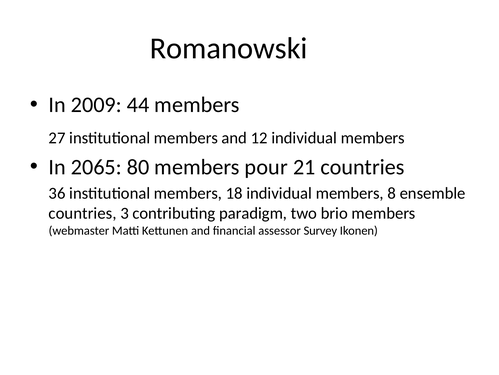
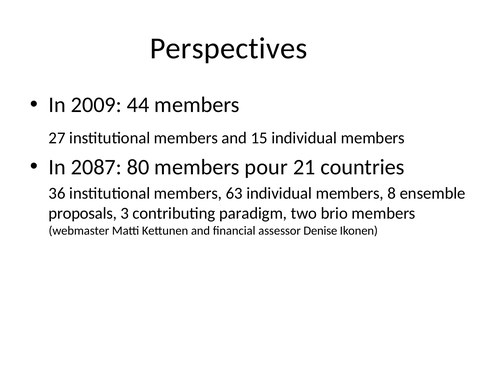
Romanowski: Romanowski -> Perspectives
12: 12 -> 15
2065: 2065 -> 2087
18: 18 -> 63
countries at (83, 213): countries -> proposals
Survey: Survey -> Denise
